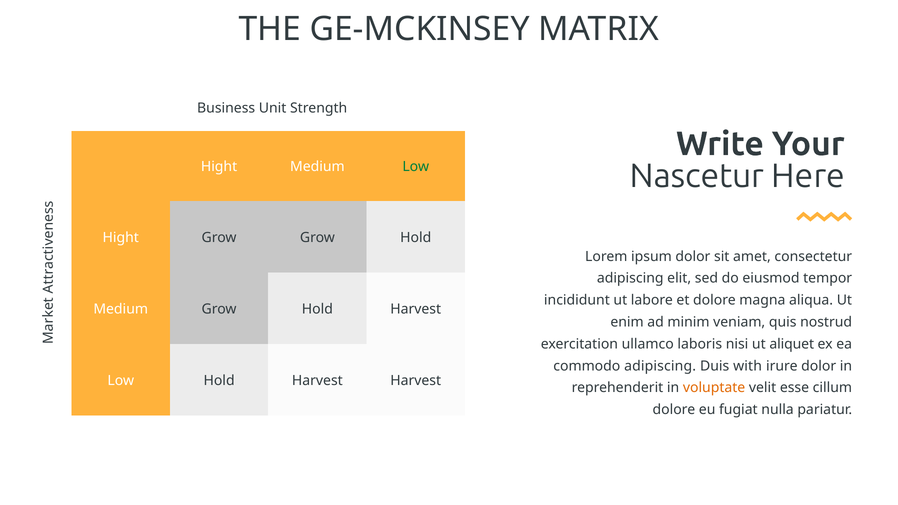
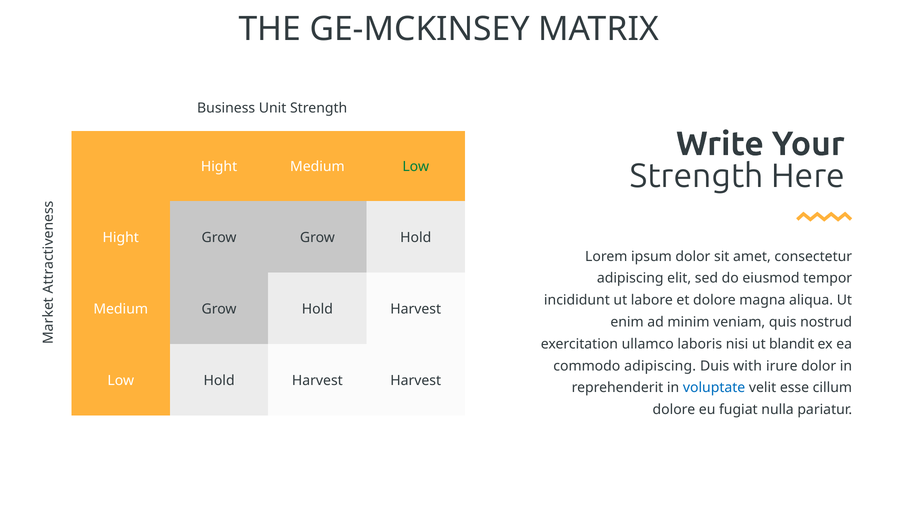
Nascetur at (697, 176): Nascetur -> Strength
aliquet: aliquet -> blandit
voluptate colour: orange -> blue
